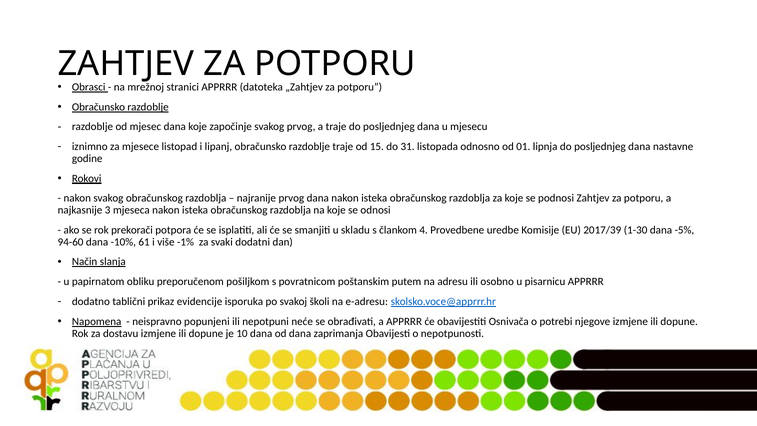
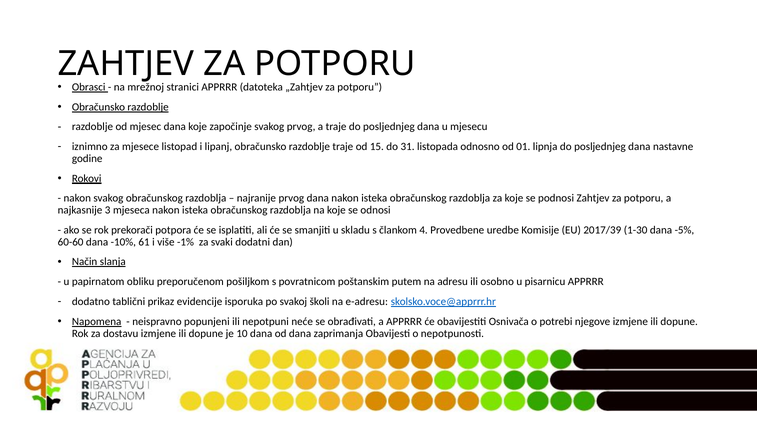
94-60: 94-60 -> 60-60
